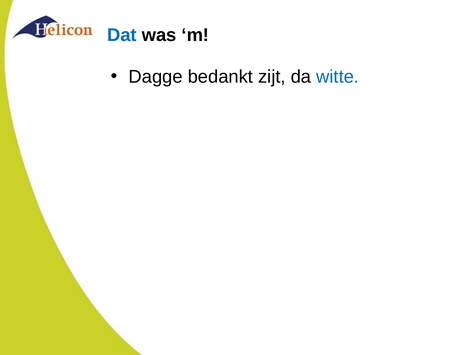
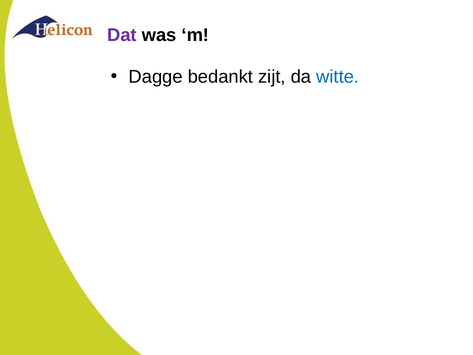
Dat colour: blue -> purple
